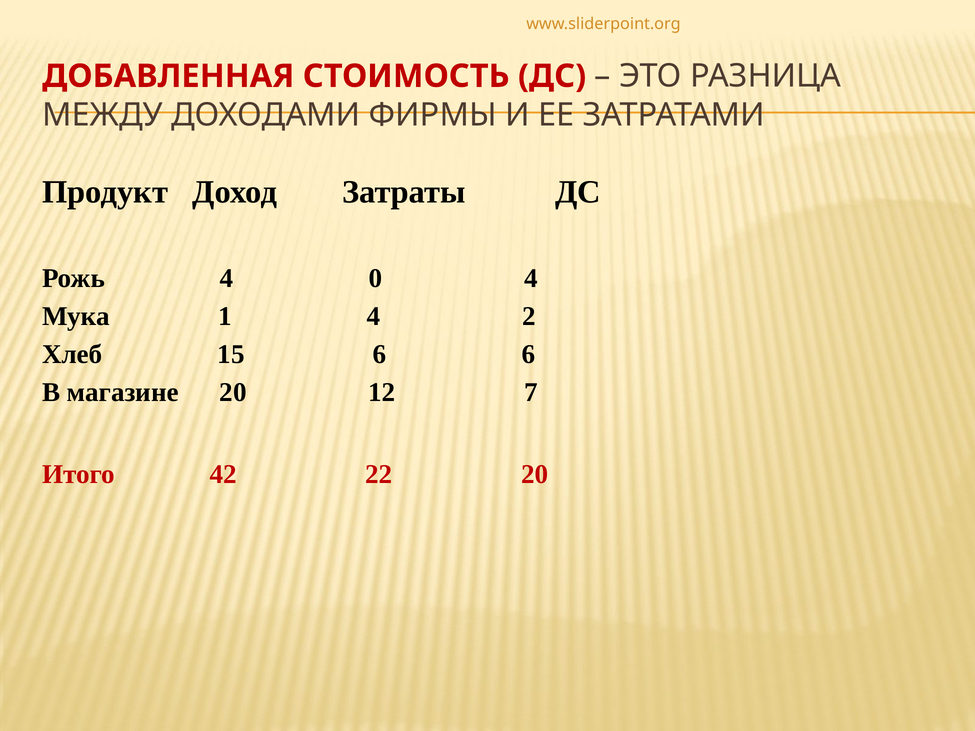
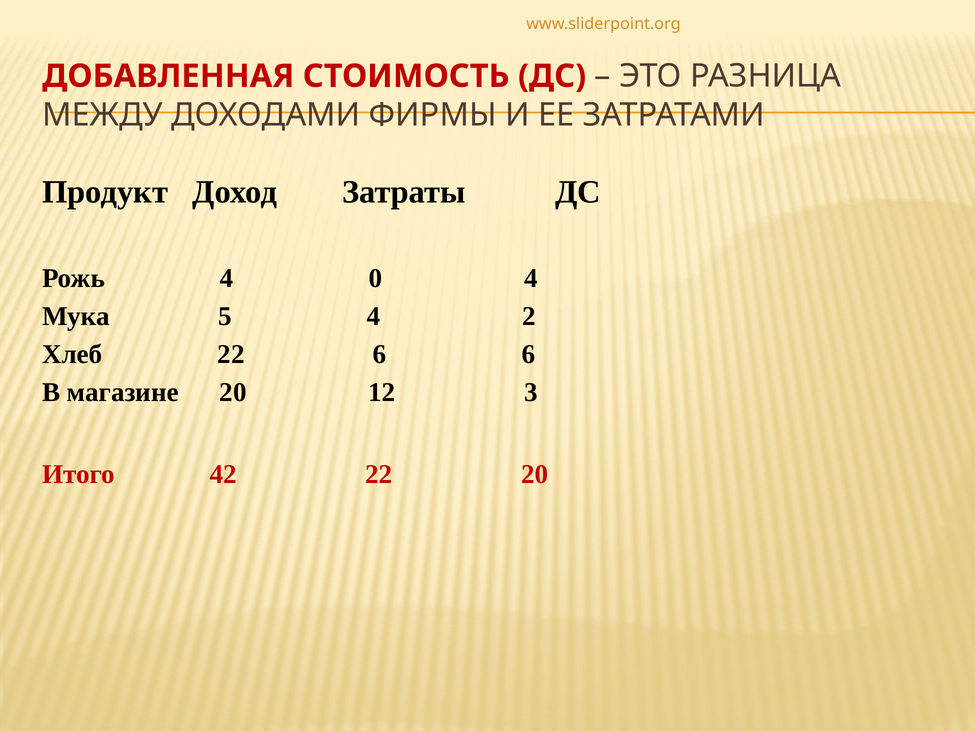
1: 1 -> 5
Хлеб 15: 15 -> 22
7: 7 -> 3
